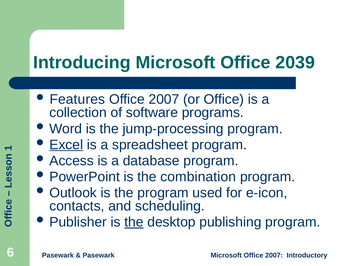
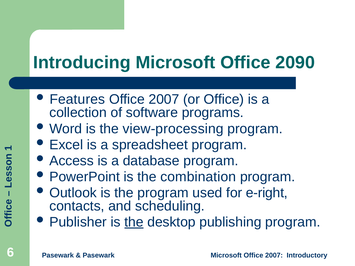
2039: 2039 -> 2090
jump-processing: jump-processing -> view-processing
Excel underline: present -> none
e-icon: e-icon -> e-right
